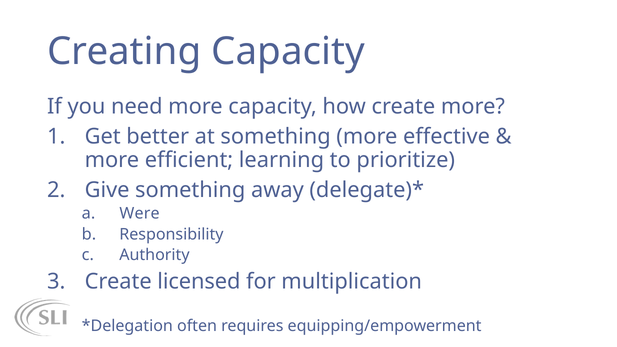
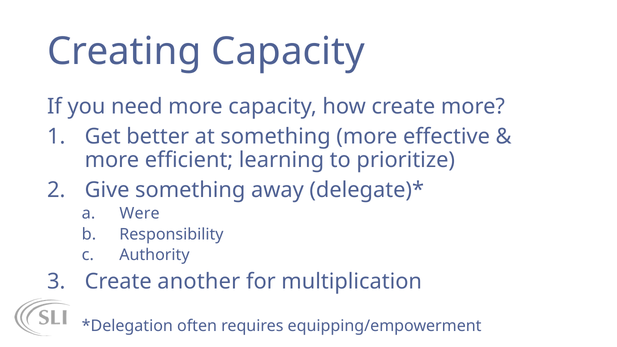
licensed: licensed -> another
